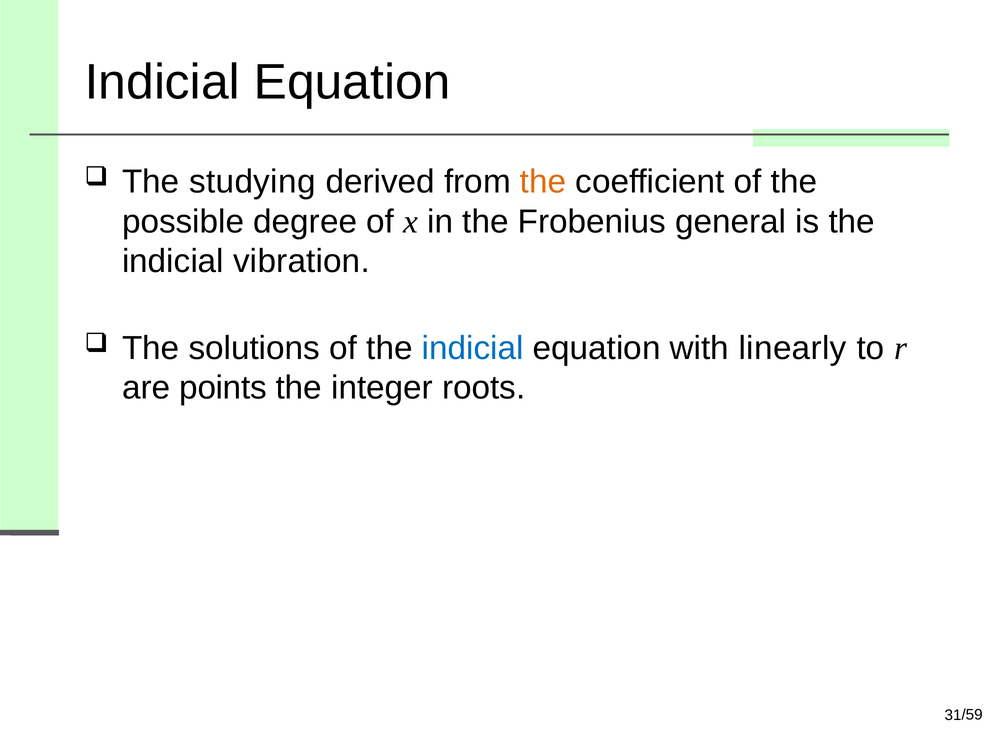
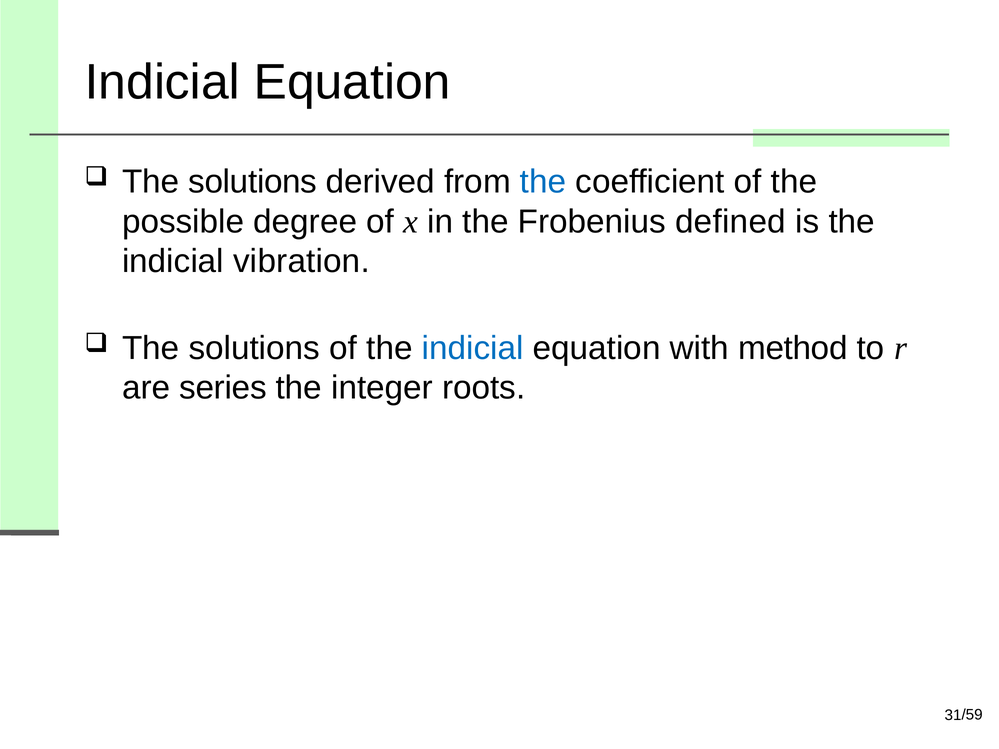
studying at (252, 182): studying -> solutions
the at (543, 182) colour: orange -> blue
general: general -> defined
linearly: linearly -> method
points: points -> series
